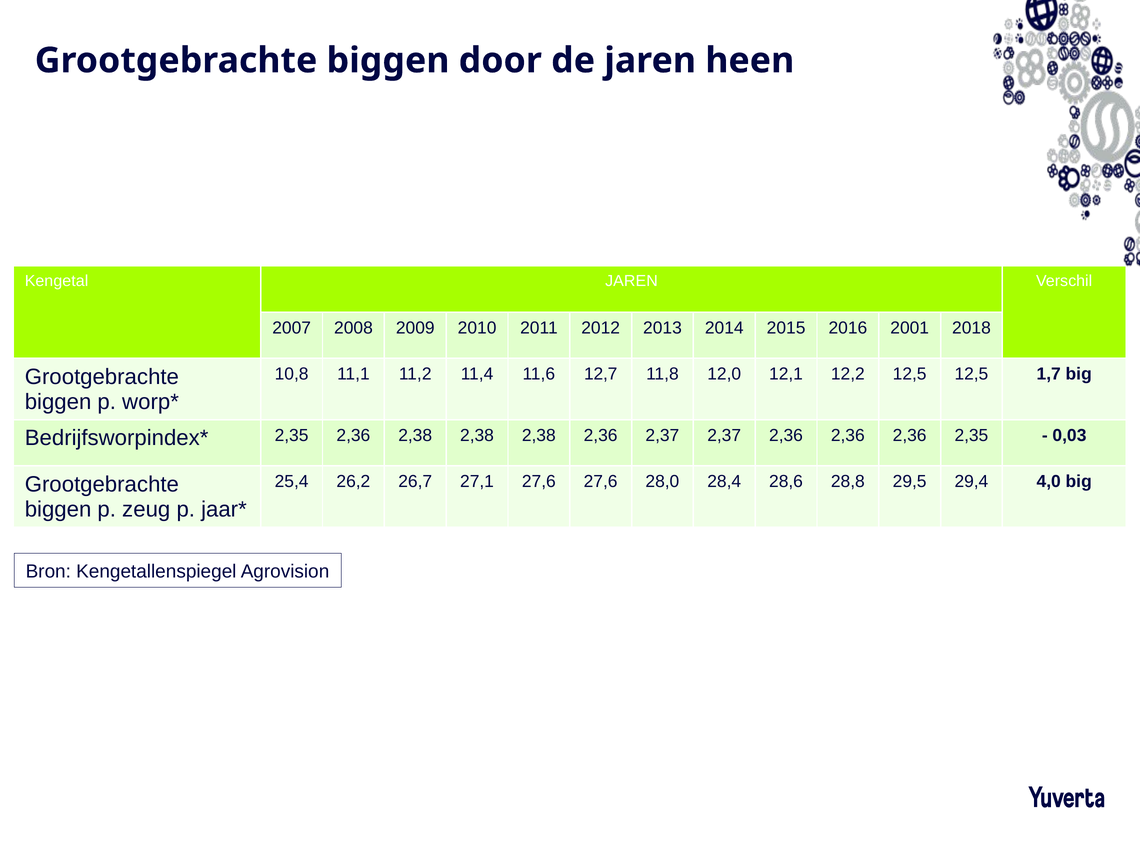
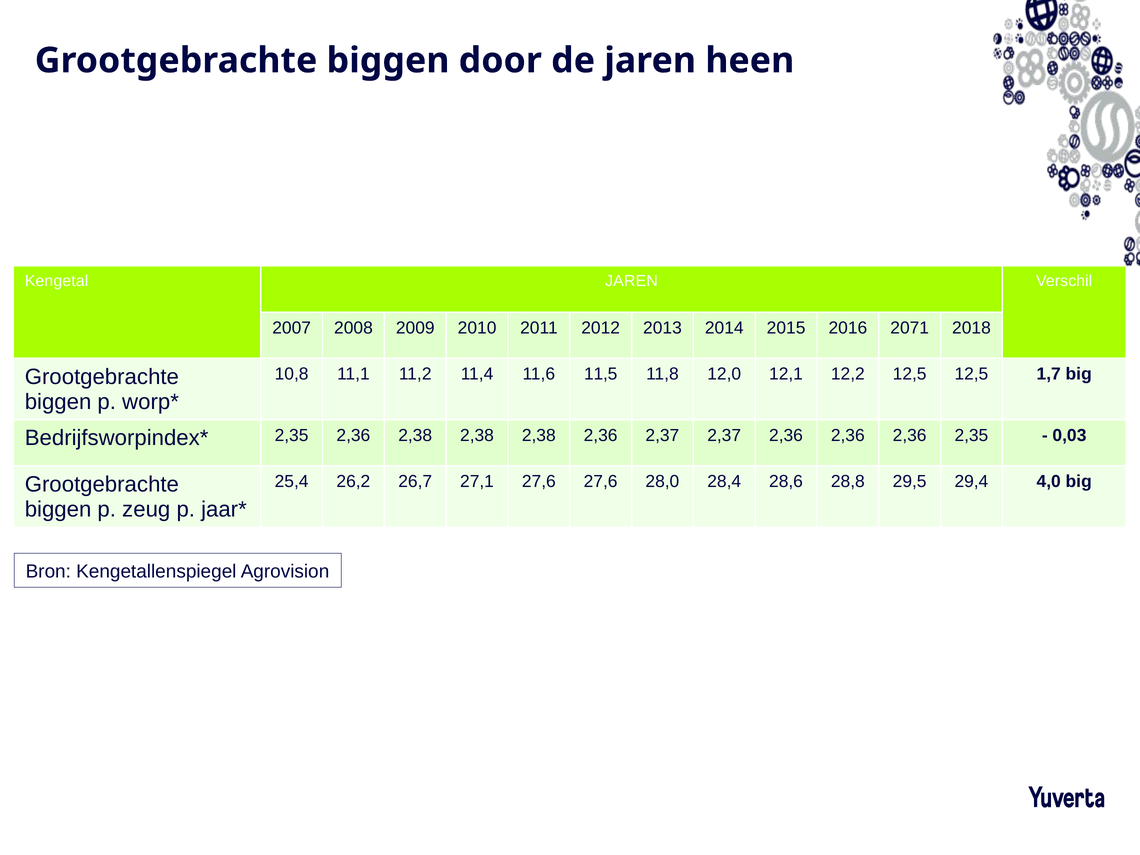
2001: 2001 -> 2071
12,7: 12,7 -> 11,5
